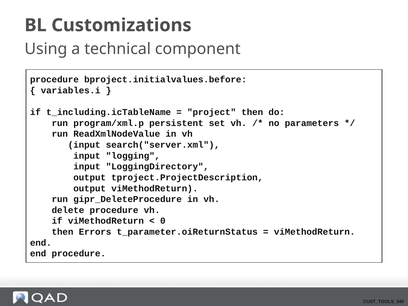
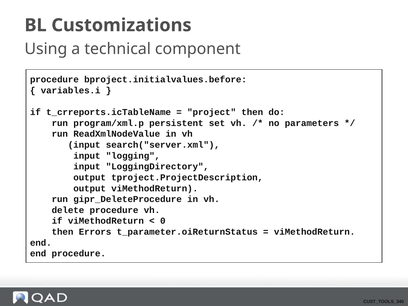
t_including.icTableName: t_including.icTableName -> t_crreports.icTableName
